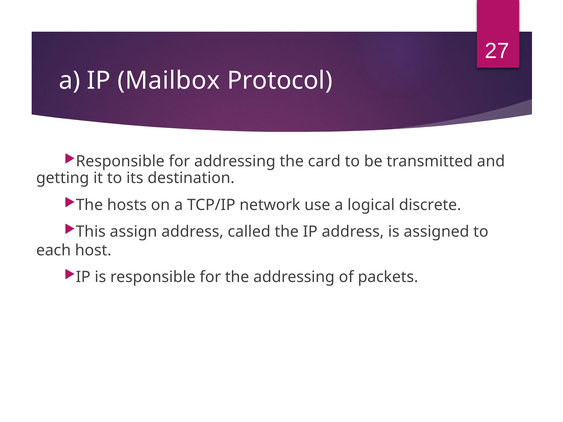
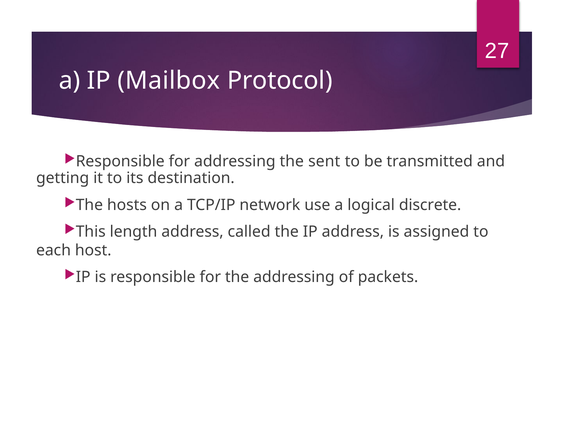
card: card -> sent
assign: assign -> length
